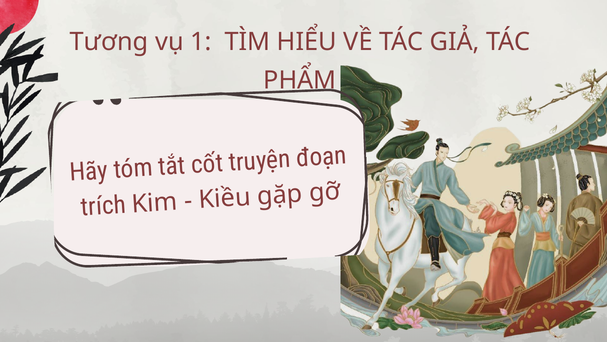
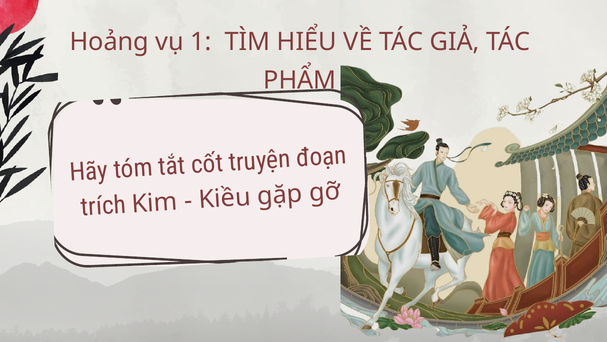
Tương: Tương -> Hoảng
